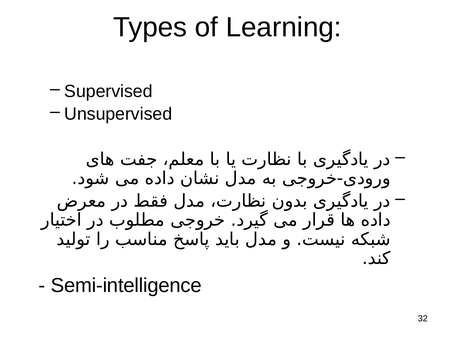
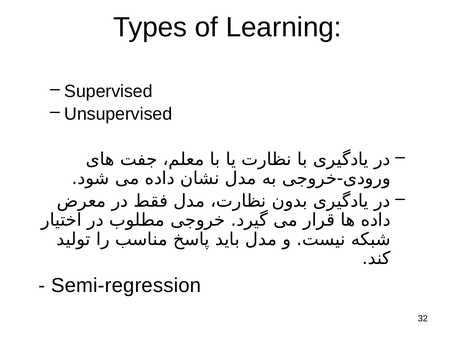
Semi-intelligence: Semi-intelligence -> Semi-regression
